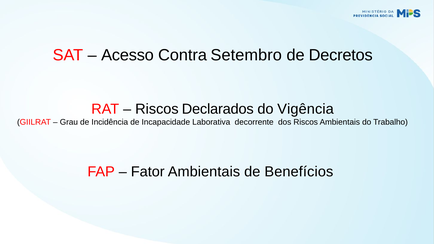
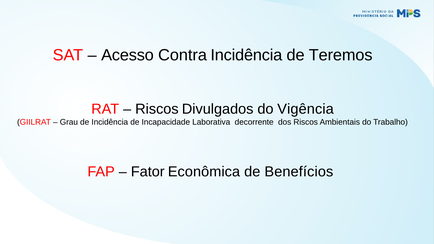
Contra Setembro: Setembro -> Incidência
Decretos: Decretos -> Teremos
Declarados: Declarados -> Divulgados
Fator Ambientais: Ambientais -> Econômica
